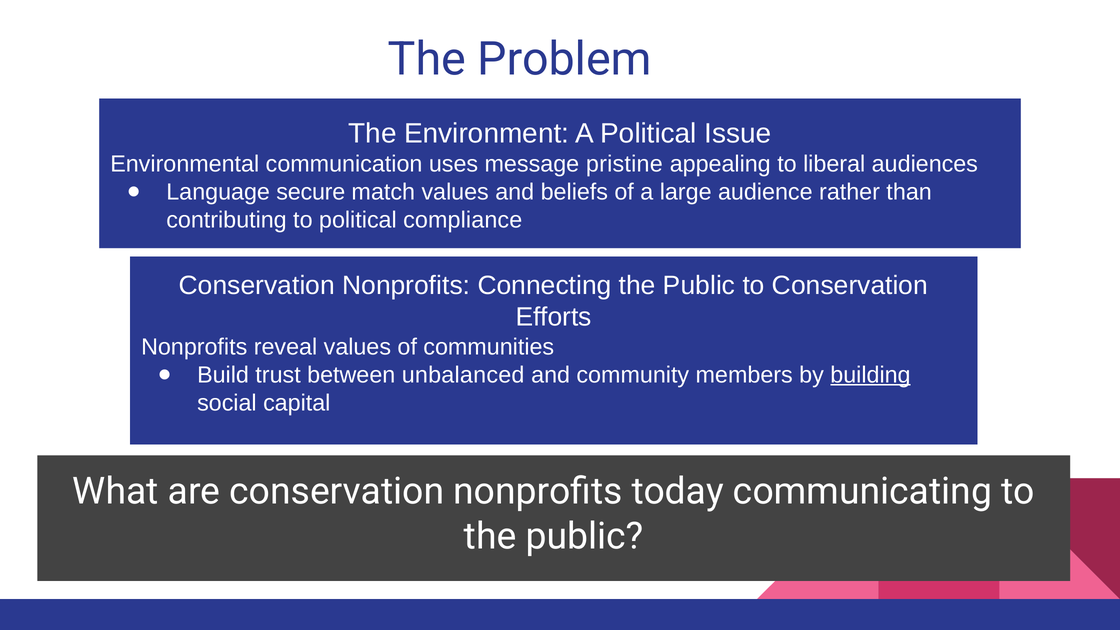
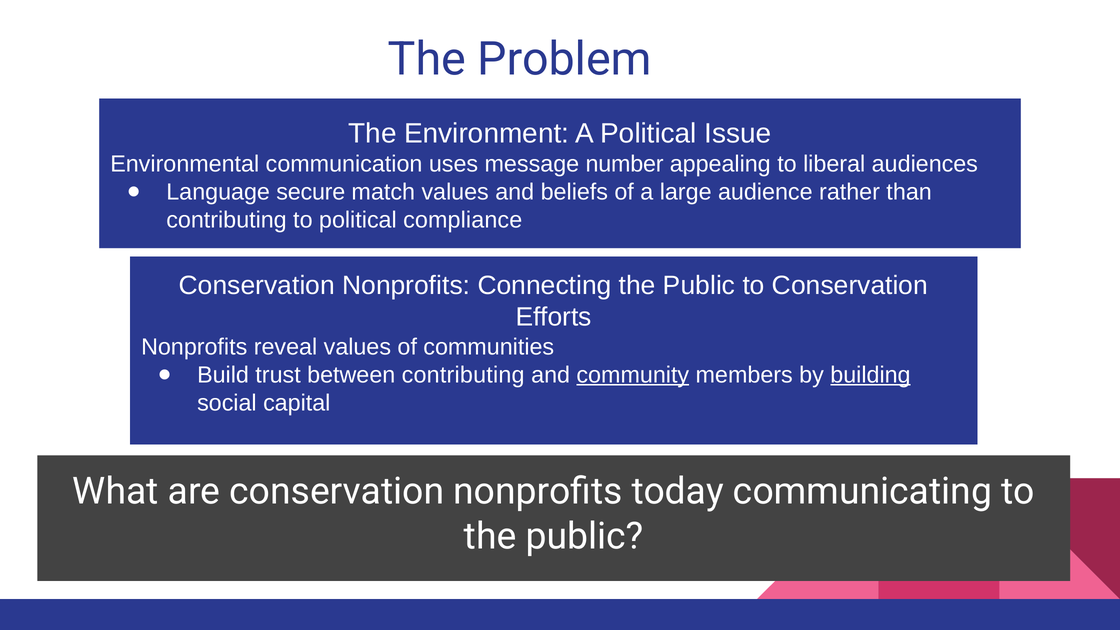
pristine: pristine -> number
between unbalanced: unbalanced -> contributing
community underline: none -> present
